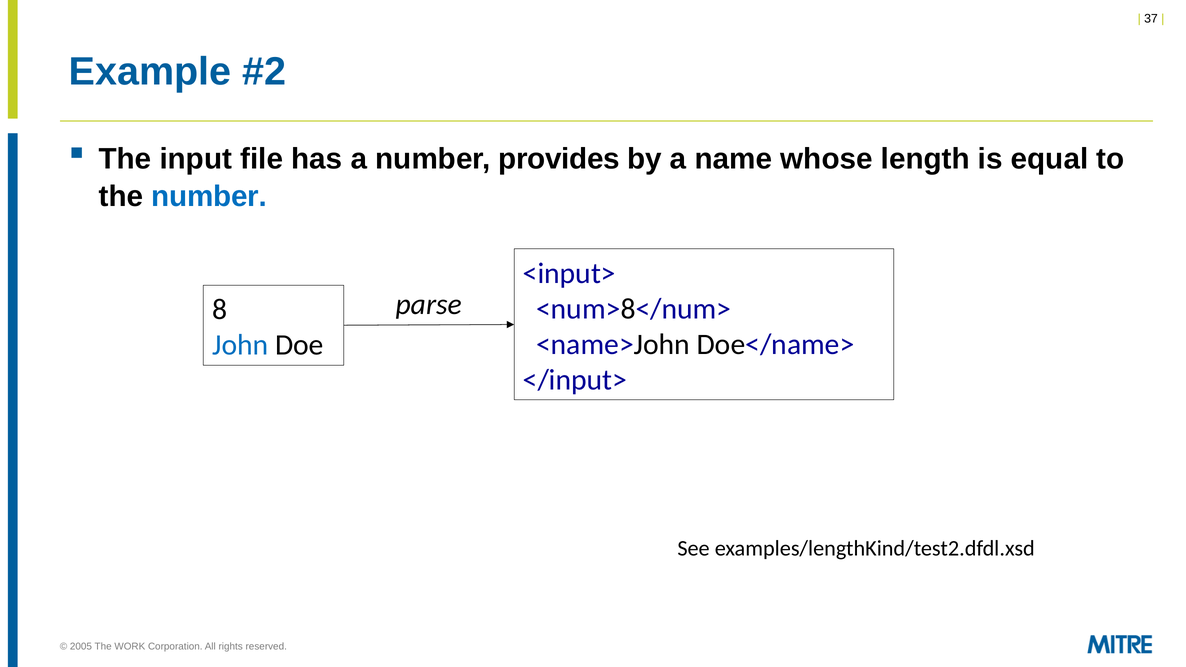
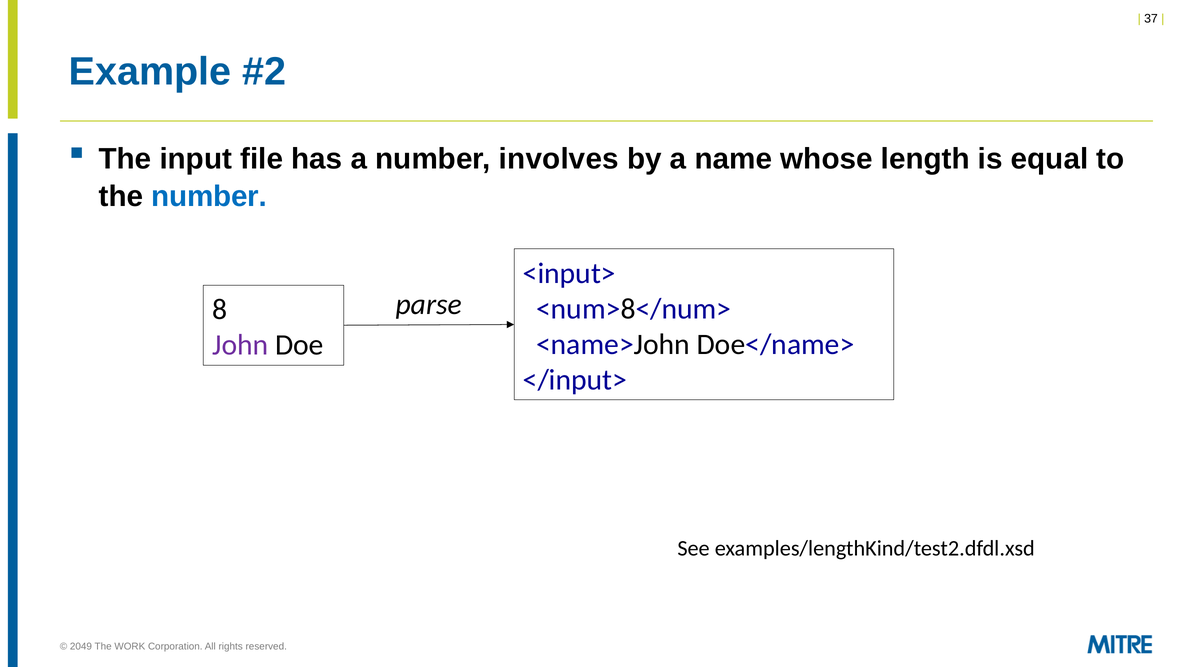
provides: provides -> involves
John colour: blue -> purple
2005: 2005 -> 2049
